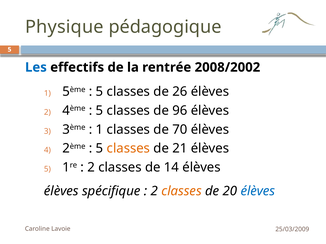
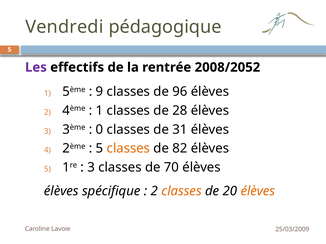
Physique: Physique -> Vendredi
Les colour: blue -> purple
2008/2002: 2008/2002 -> 2008/2052
5 at (100, 92): 5 -> 9
26: 26 -> 96
5 at (100, 111): 5 -> 1
96: 96 -> 28
1 at (100, 130): 1 -> 0
70: 70 -> 31
21: 21 -> 82
2 at (91, 168): 2 -> 3
14: 14 -> 70
élèves at (258, 192) colour: blue -> orange
